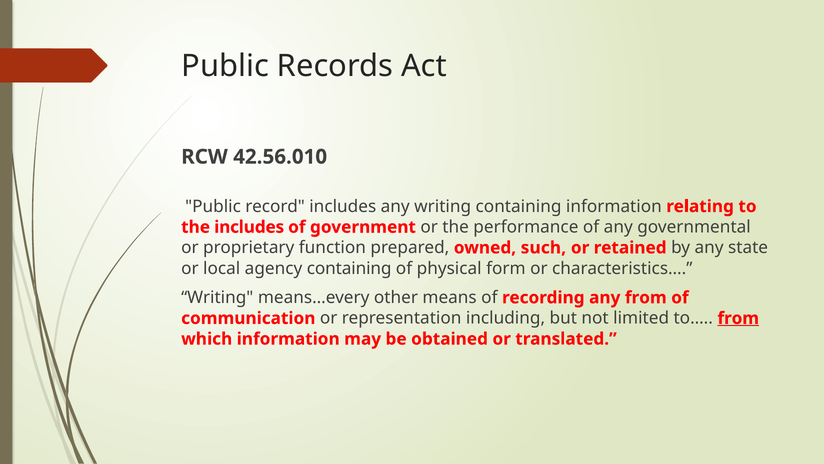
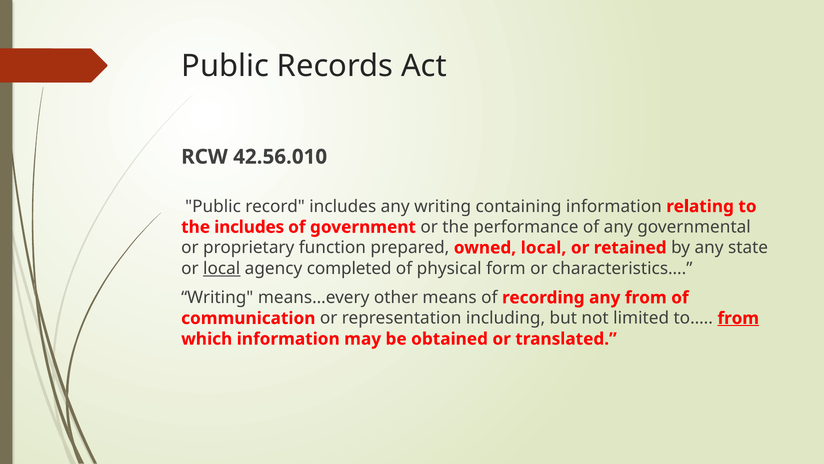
owned such: such -> local
local at (222, 268) underline: none -> present
agency containing: containing -> completed
